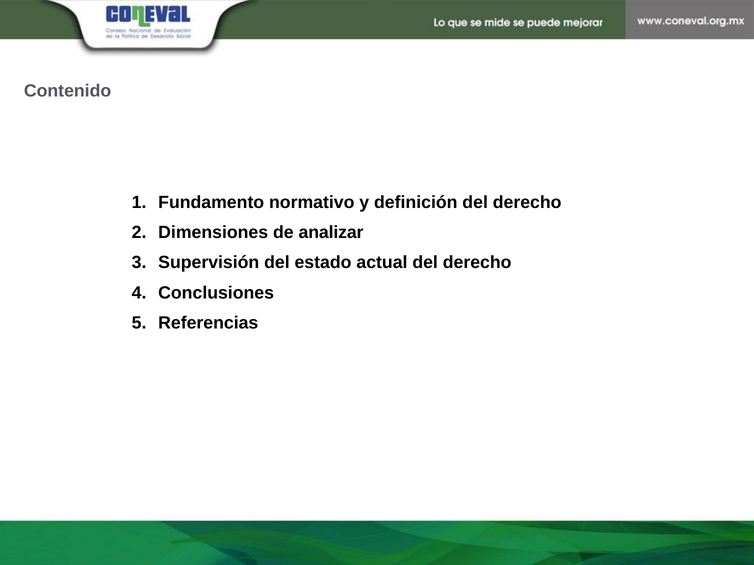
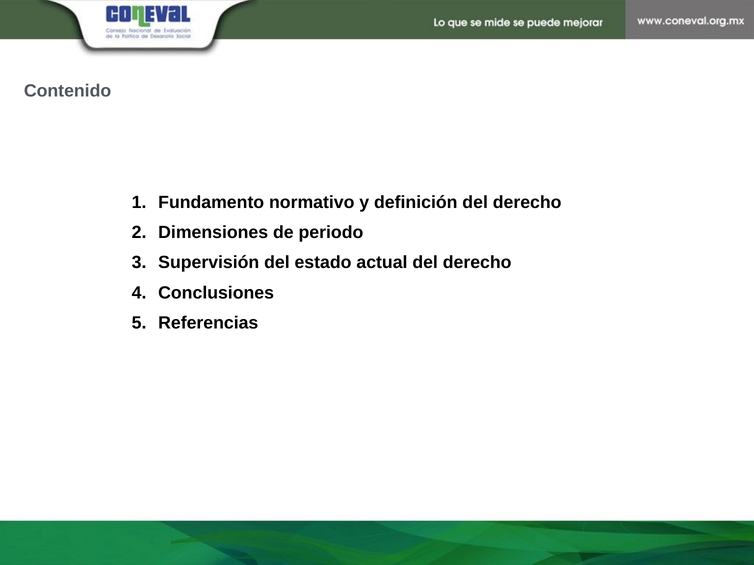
analizar: analizar -> periodo
